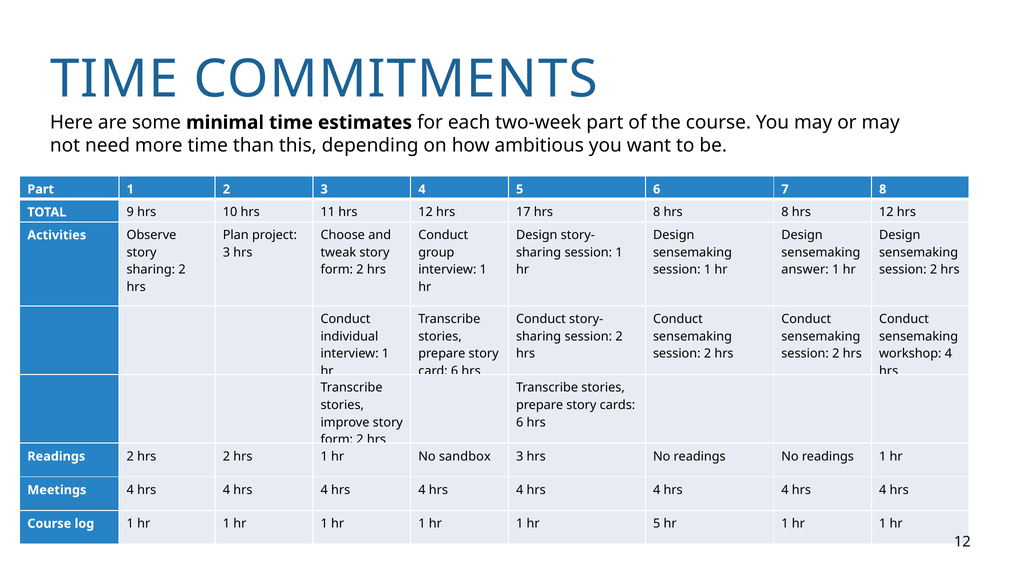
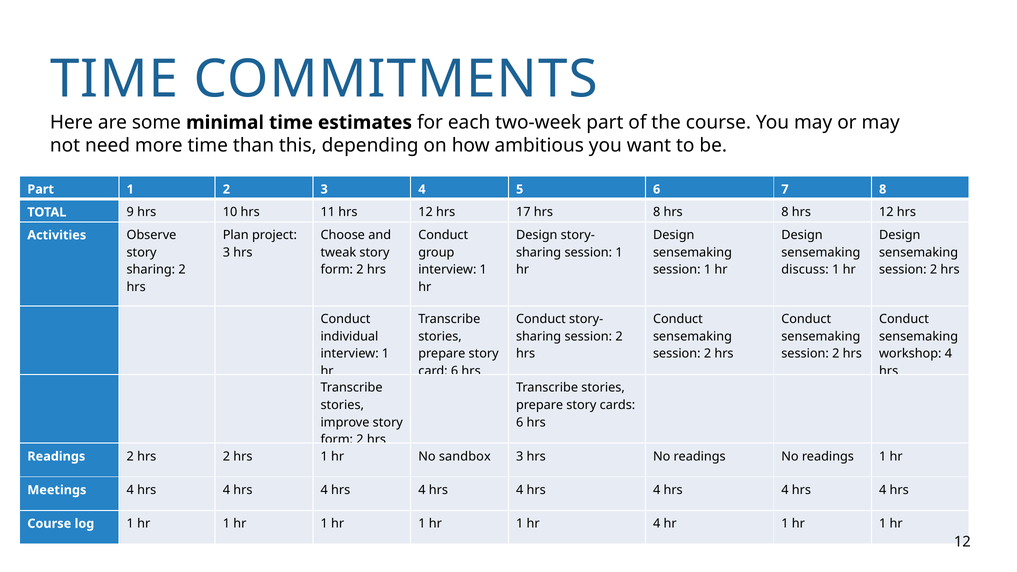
answer: answer -> discuss
hr 5: 5 -> 4
